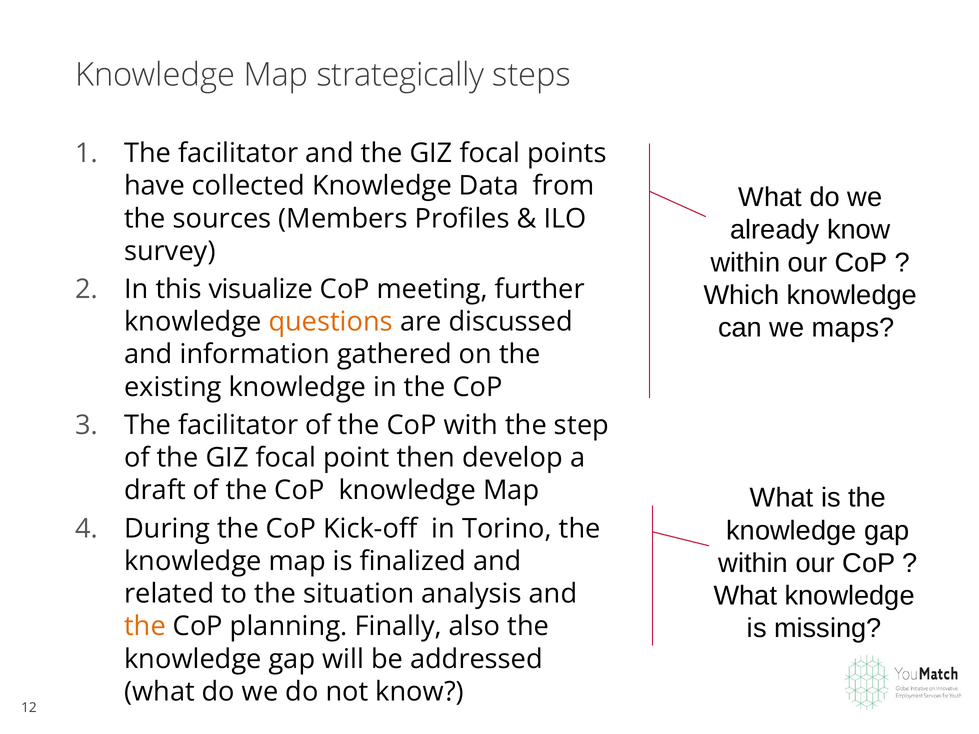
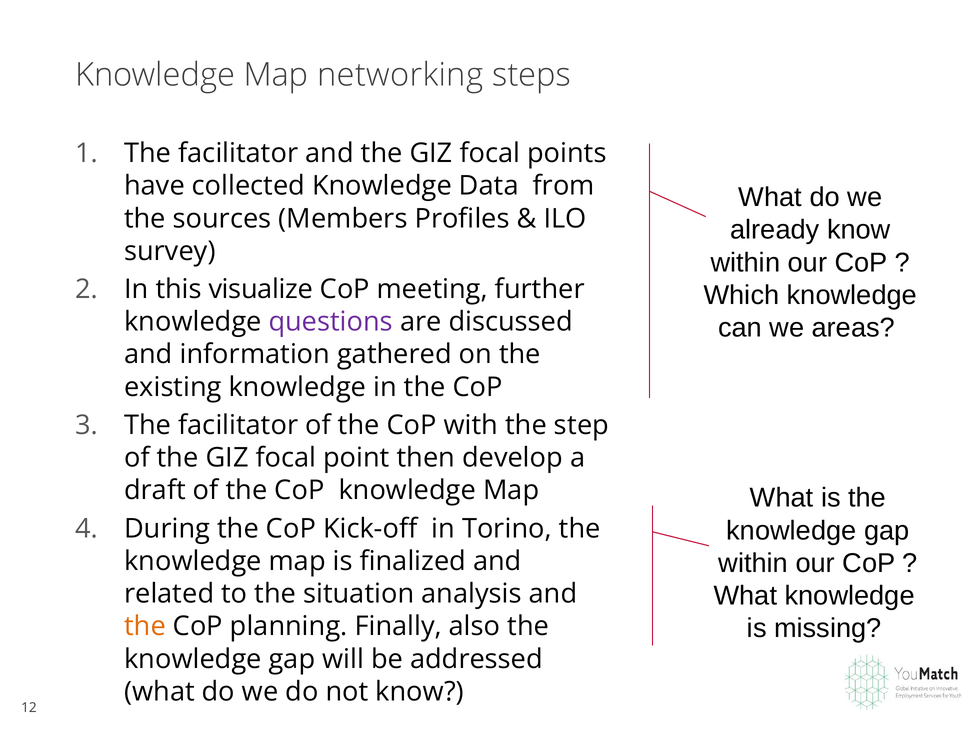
strategically: strategically -> networking
questions colour: orange -> purple
maps: maps -> areas
